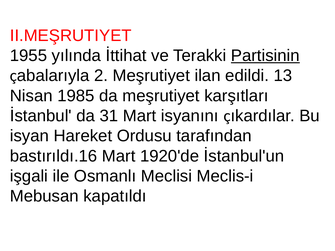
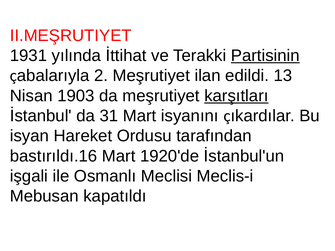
1955: 1955 -> 1931
1985: 1985 -> 1903
karşıtları underline: none -> present
